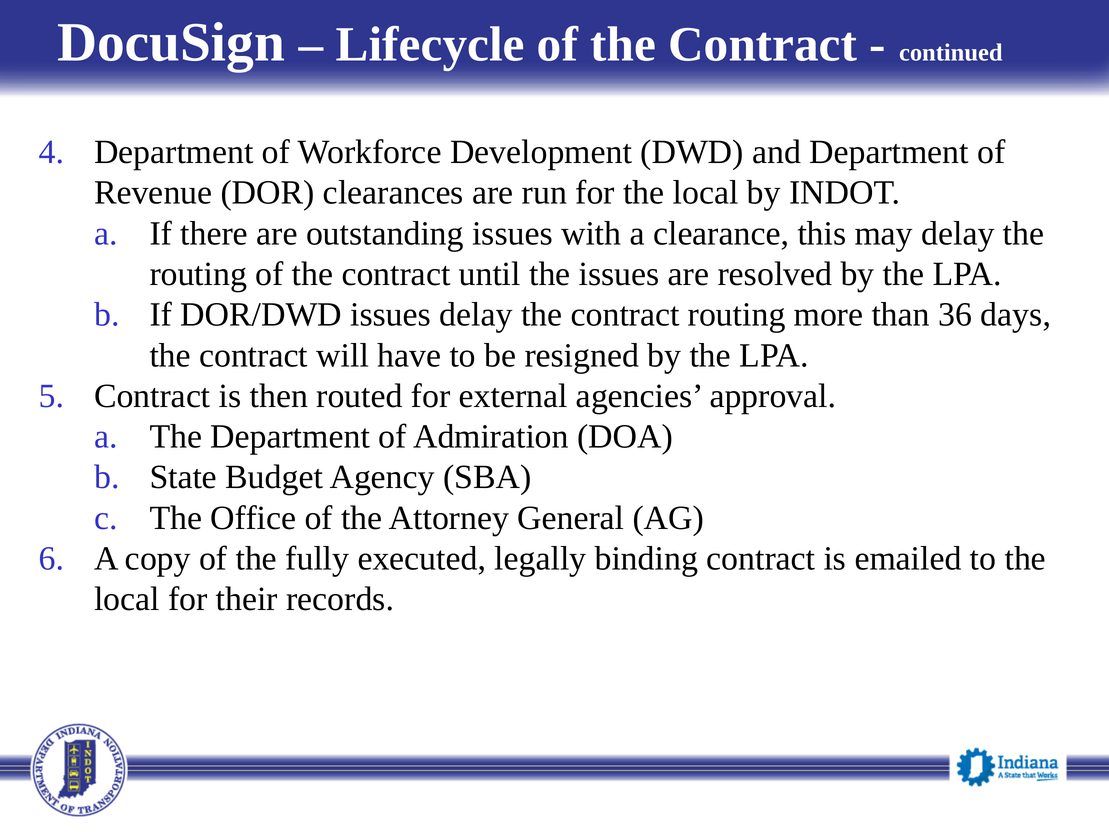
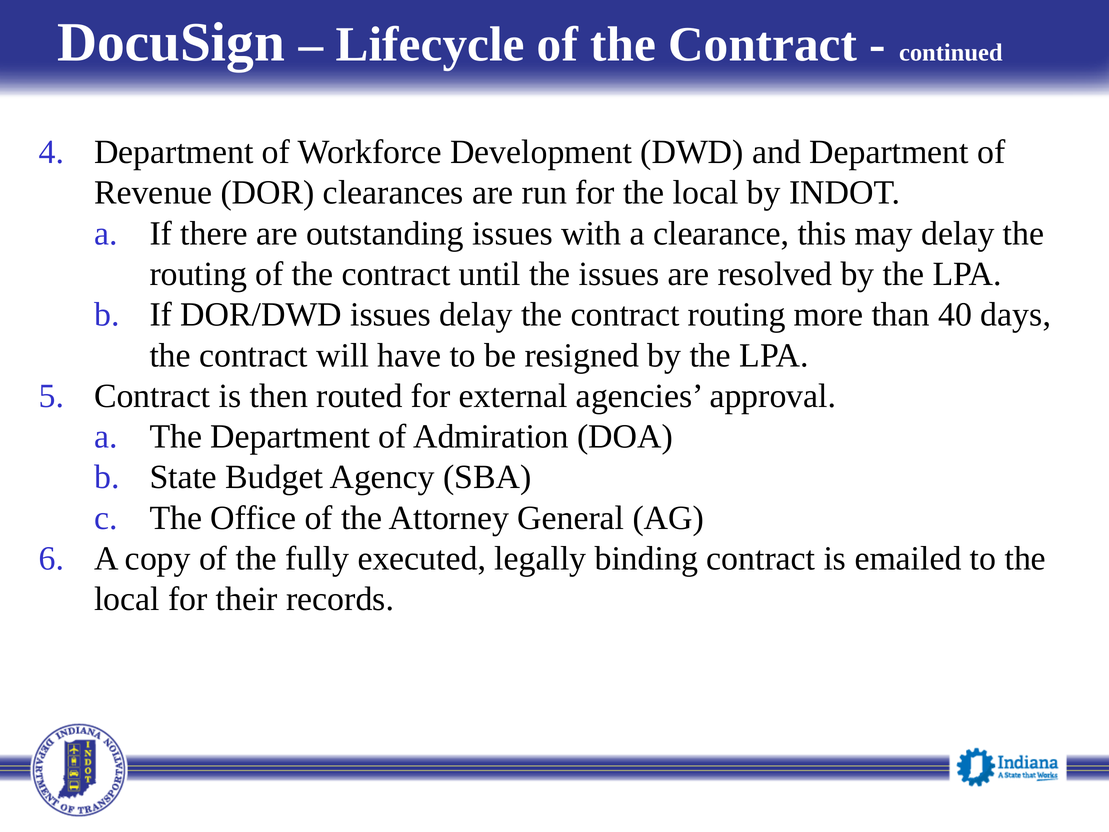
36: 36 -> 40
